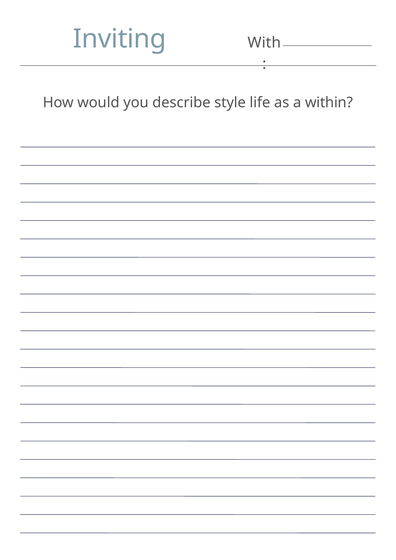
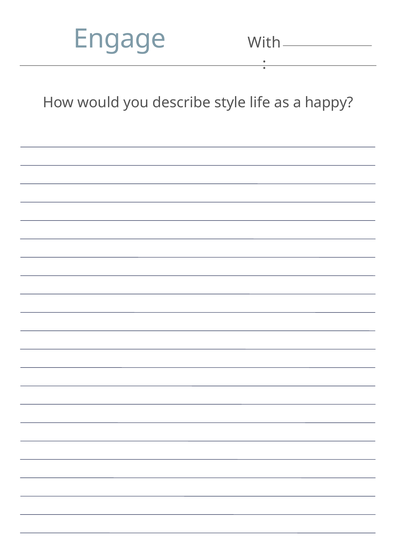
Inviting: Inviting -> Engage
within: within -> happy
